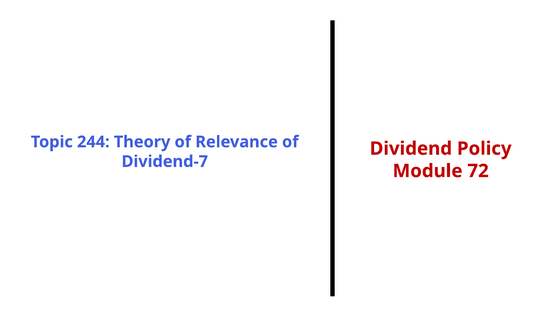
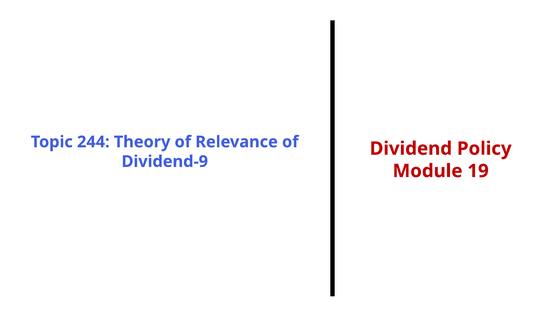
Dividend-7: Dividend-7 -> Dividend-9
72: 72 -> 19
